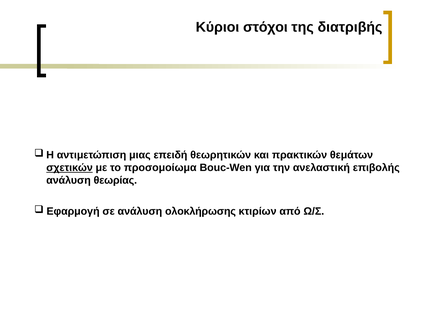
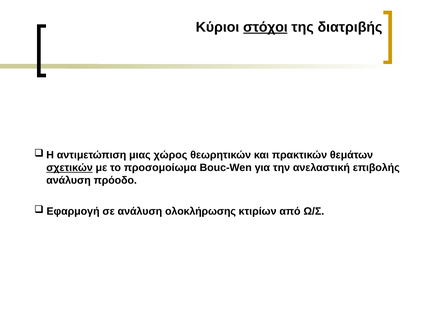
στόχοι underline: none -> present
επειδή: επειδή -> χώρος
θεωρίας: θεωρίας -> πρόοδο
